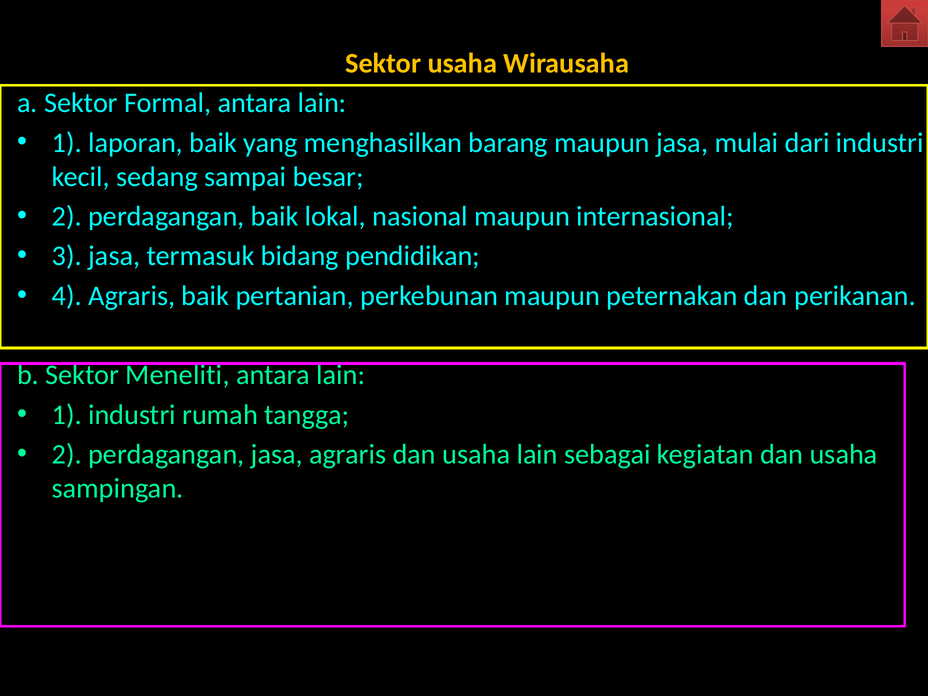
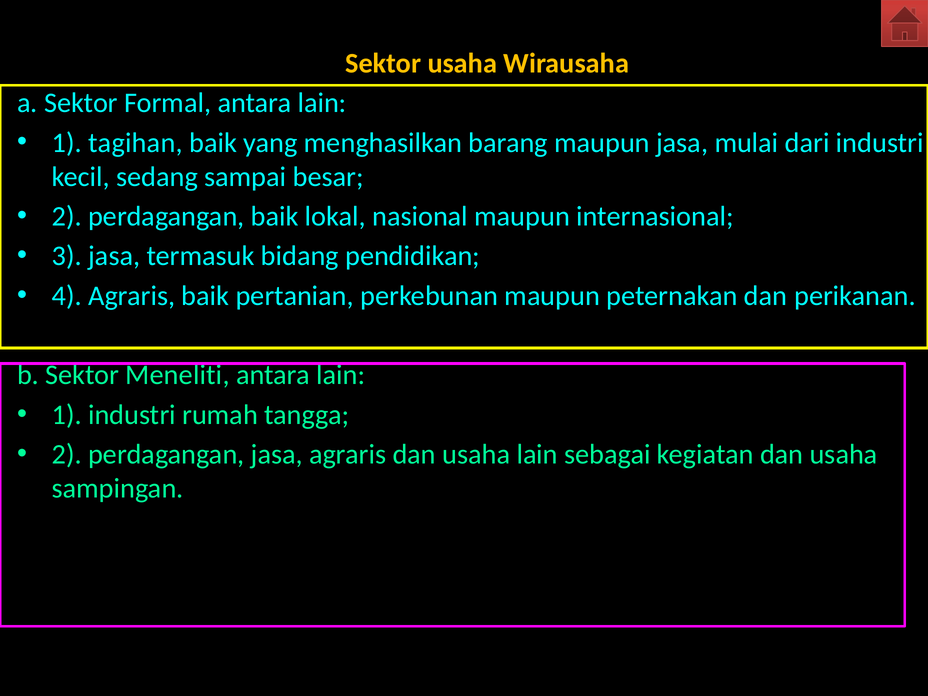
laporan: laporan -> tagihan
